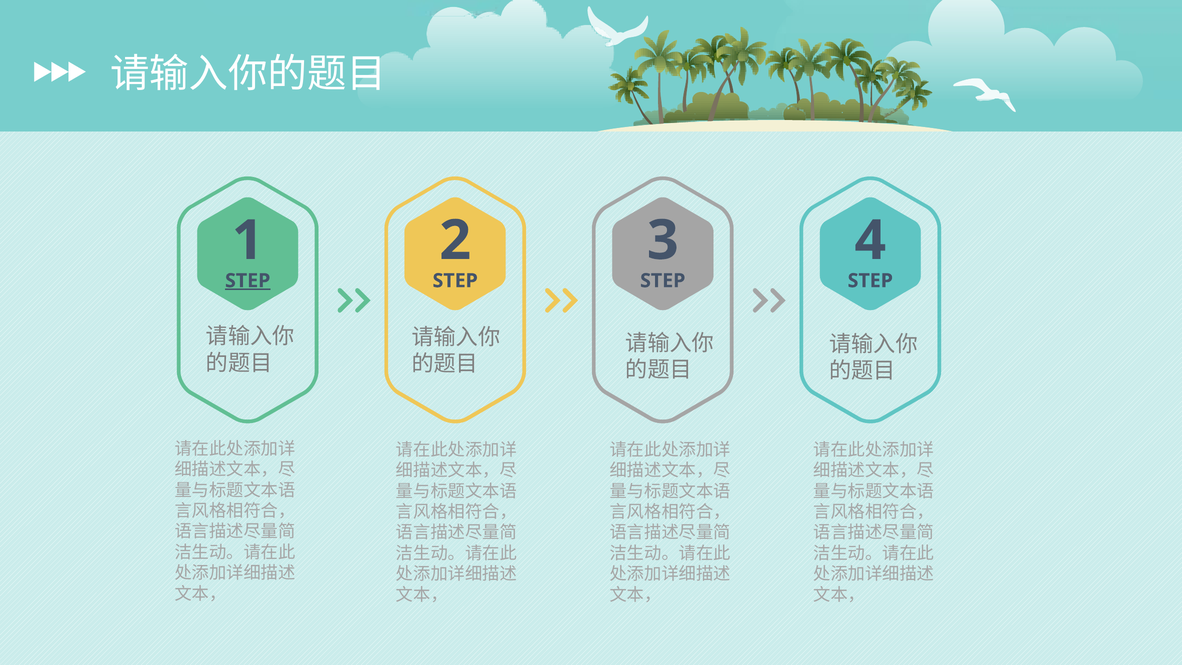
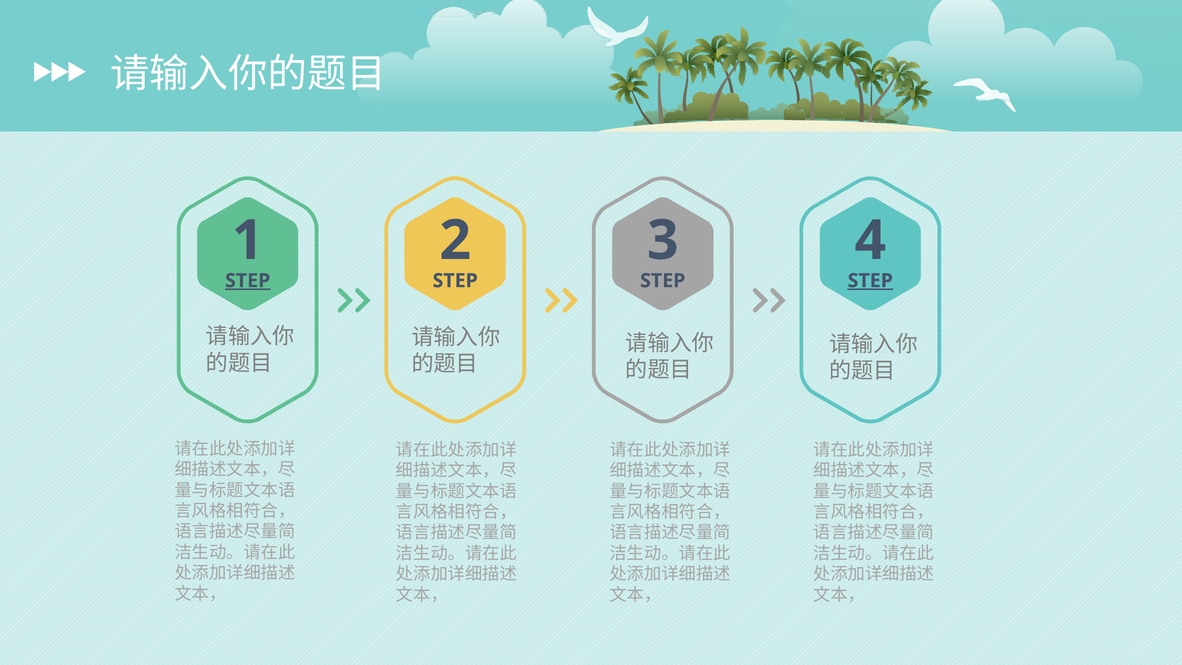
STEP at (870, 281) underline: none -> present
